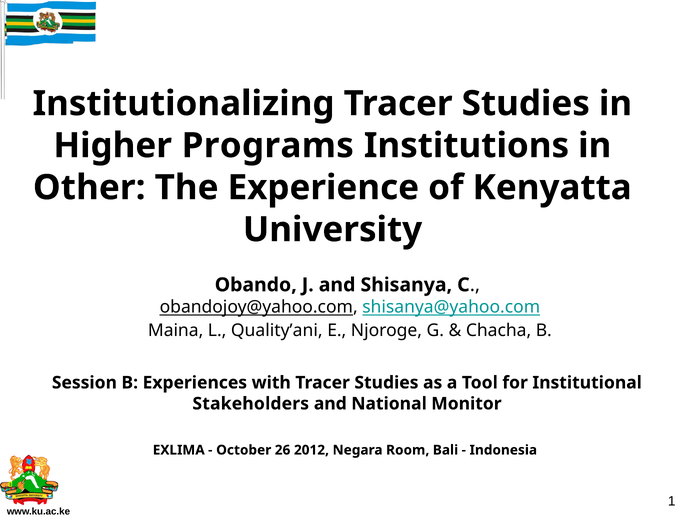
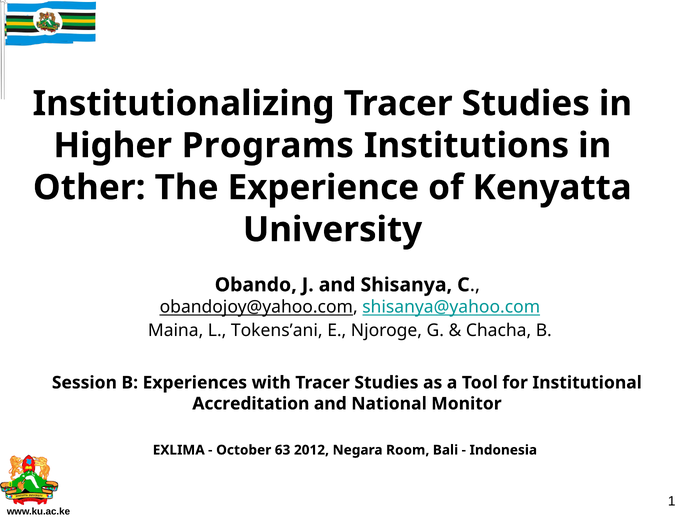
Quality’ani: Quality’ani -> Tokens’ani
Stakeholders: Stakeholders -> Accreditation
26: 26 -> 63
